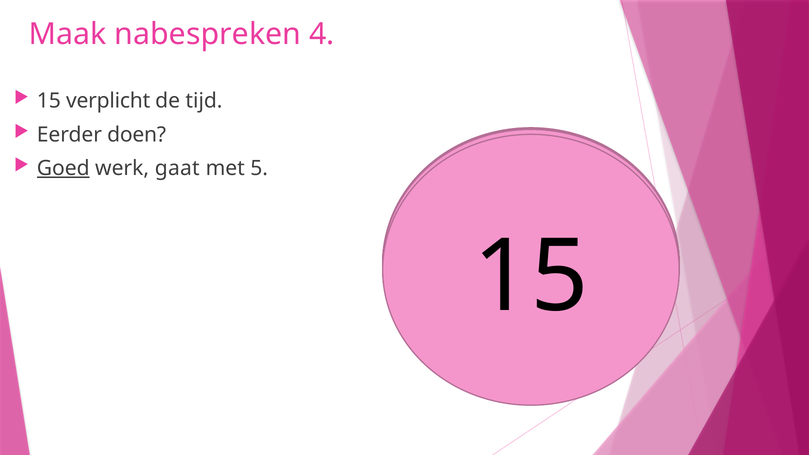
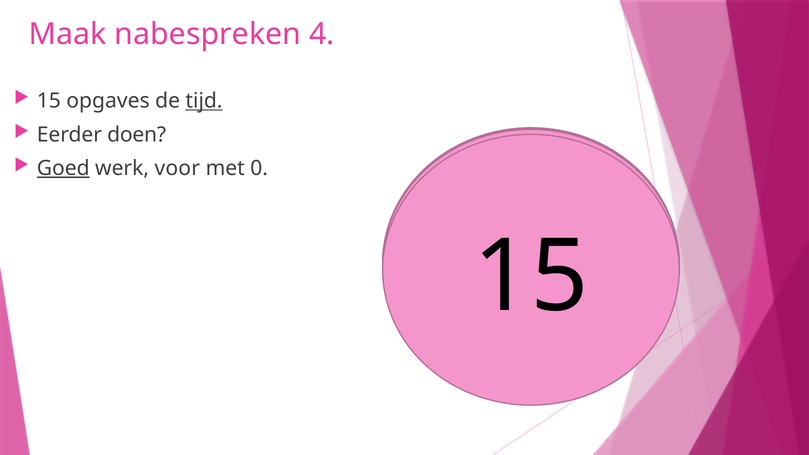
verplicht: verplicht -> opgaves
tijd underline: none -> present
gaat: gaat -> voor
5: 5 -> 0
